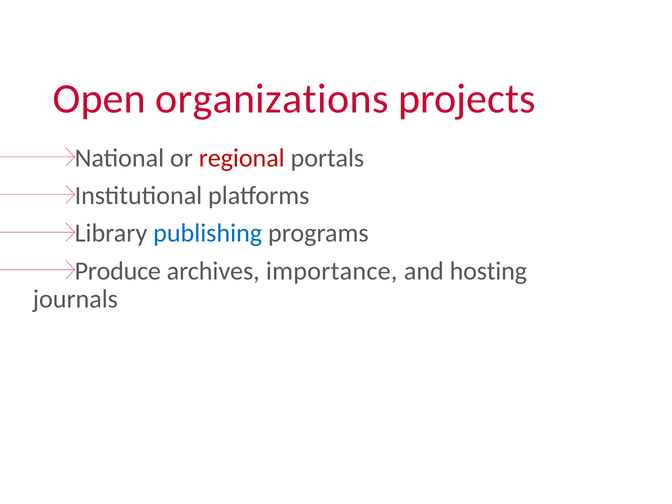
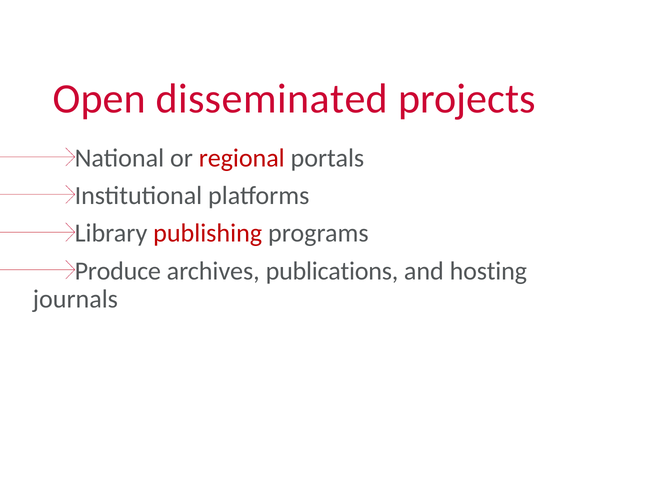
organizations: organizations -> disseminated
publishing colour: blue -> red
importance: importance -> publications
